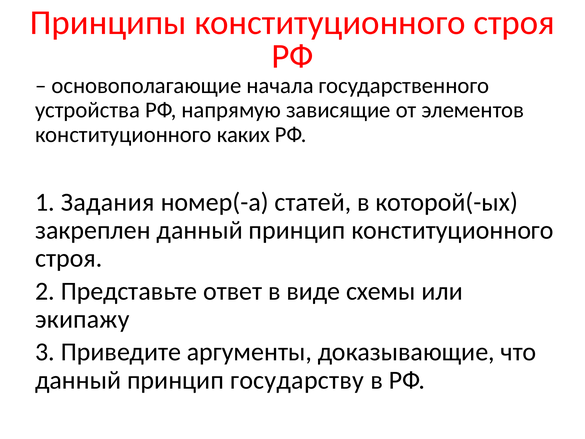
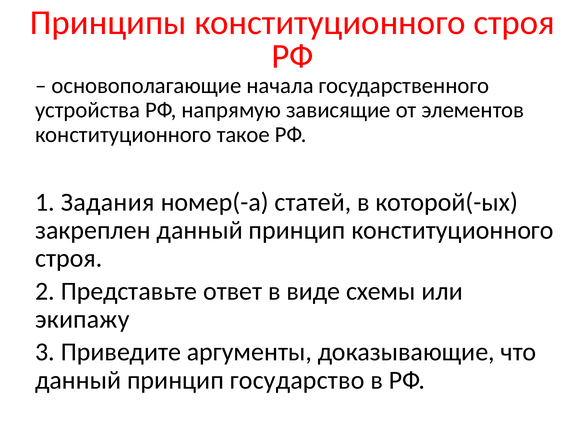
каких: каких -> такое
государству: государству -> государство
